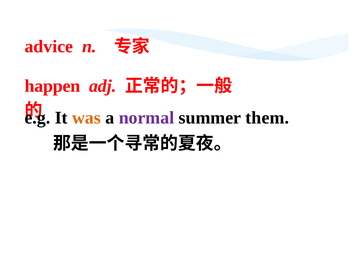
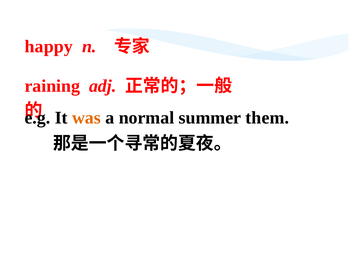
advice: advice -> happy
happen: happen -> raining
normal colour: purple -> black
